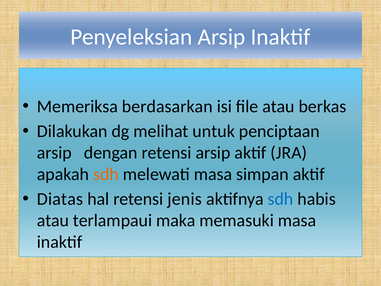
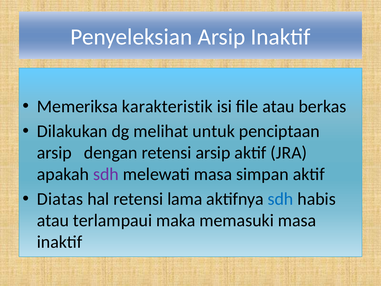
berdasarkan: berdasarkan -> karakteristik
sdh at (106, 174) colour: orange -> purple
jenis: jenis -> lama
